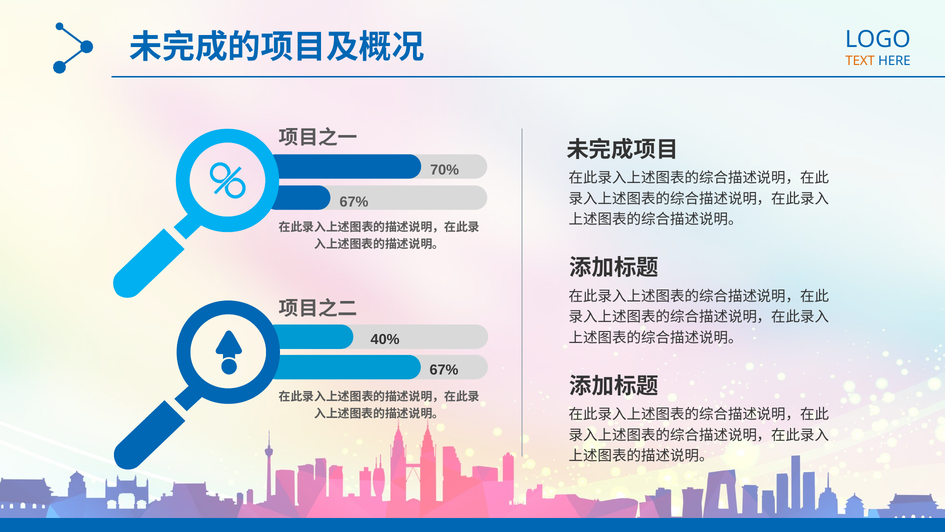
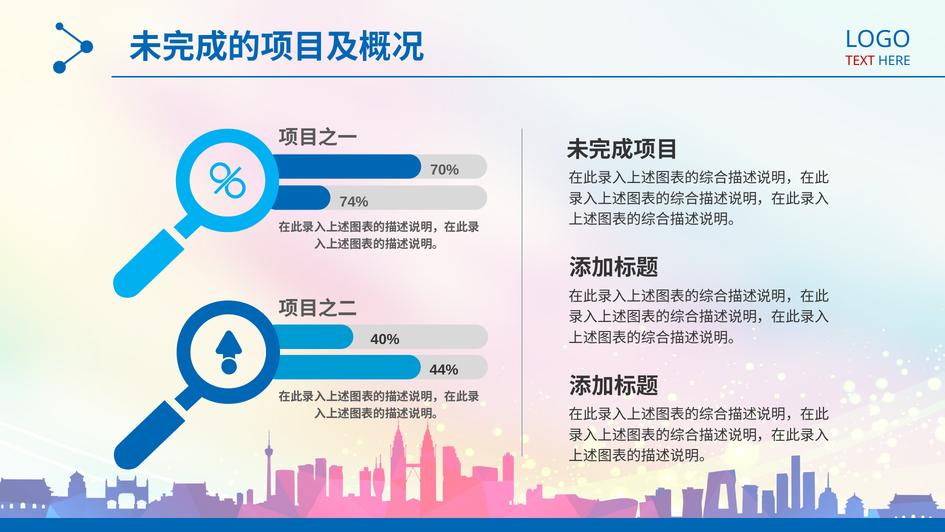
TEXT colour: orange -> red
67% at (354, 202): 67% -> 74%
67% at (444, 369): 67% -> 44%
